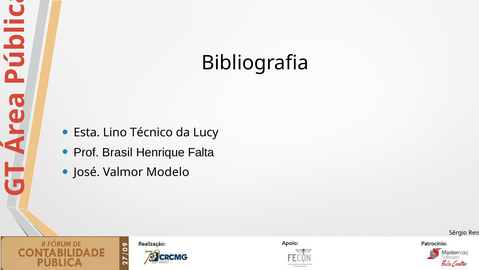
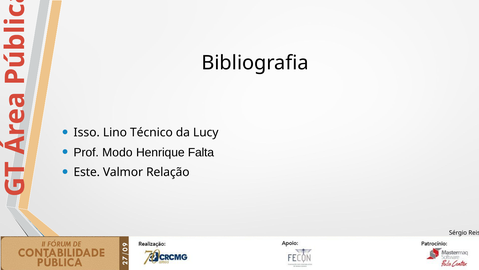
Esta: Esta -> Isso
Brasil: Brasil -> Modo
José: José -> Este
Modelo: Modelo -> Relação
